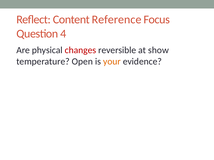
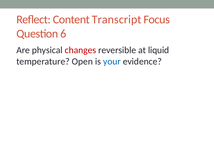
Reference: Reference -> Transcript
4: 4 -> 6
show: show -> liquid
your colour: orange -> blue
